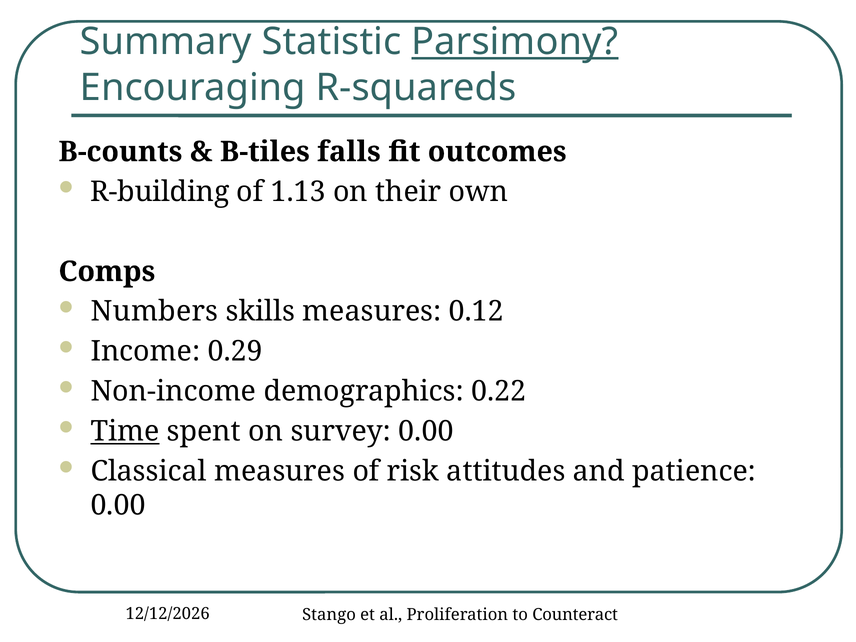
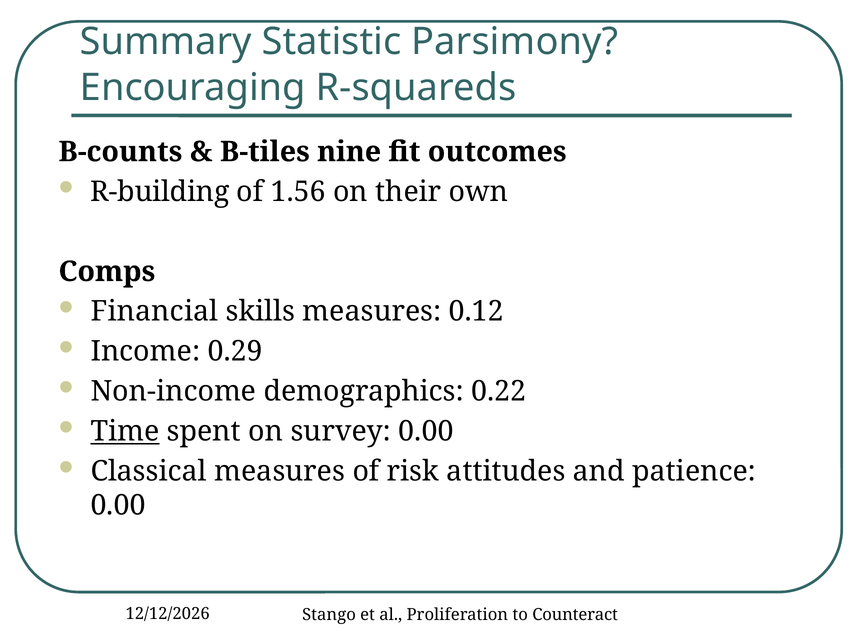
Parsimony underline: present -> none
falls: falls -> nine
1.13: 1.13 -> 1.56
Numbers: Numbers -> Financial
